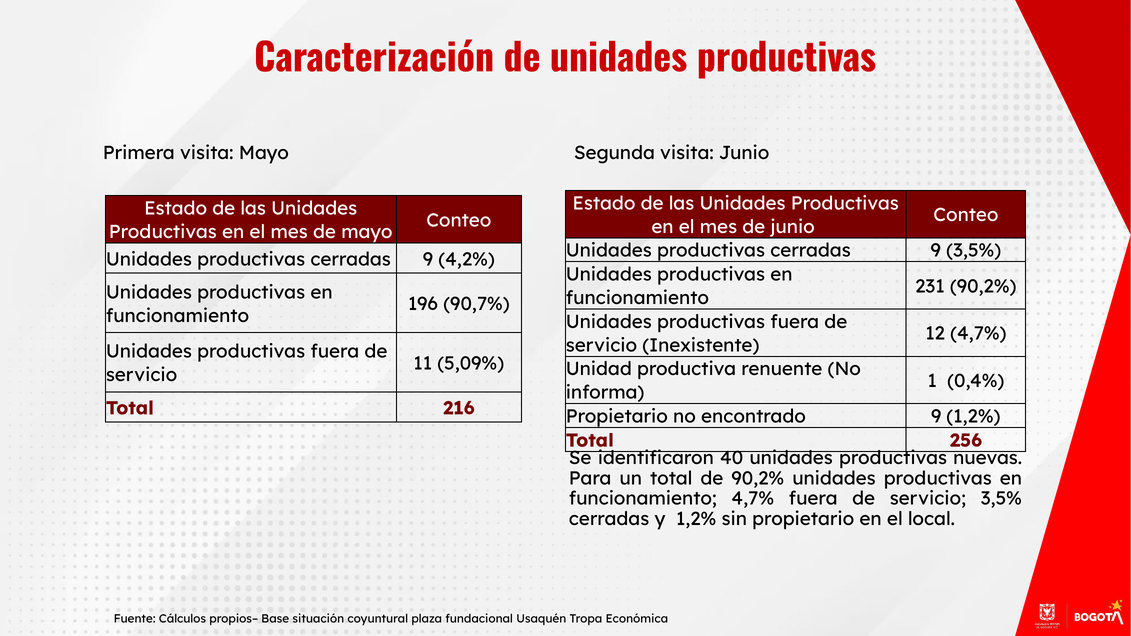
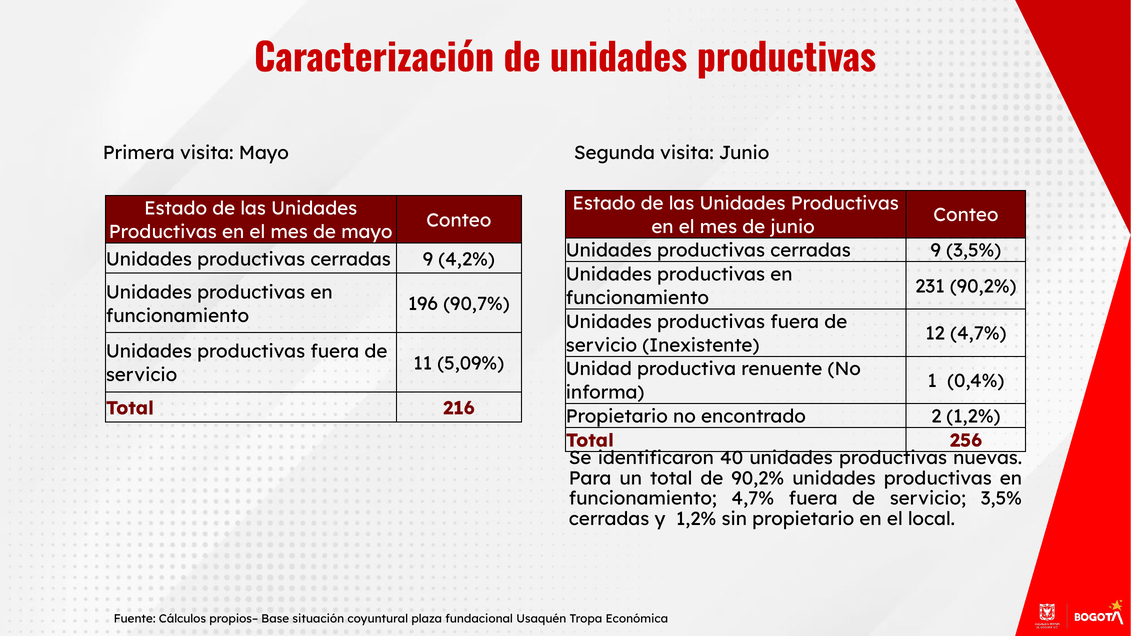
encontrado 9: 9 -> 2
